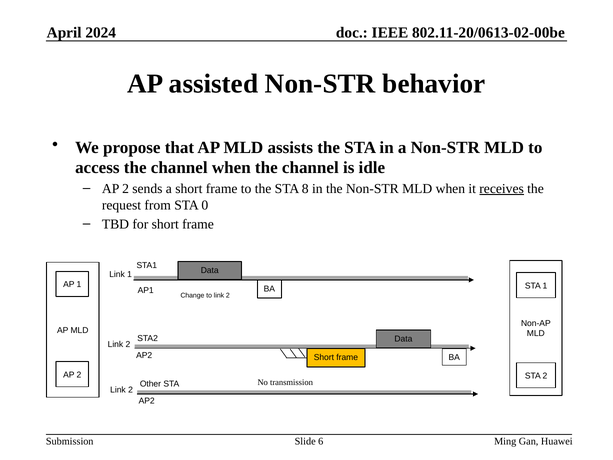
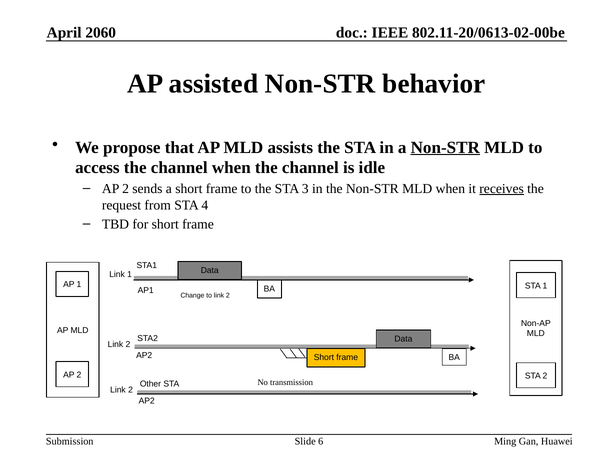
2024: 2024 -> 2060
Non-STR at (445, 147) underline: none -> present
8: 8 -> 3
0: 0 -> 4
